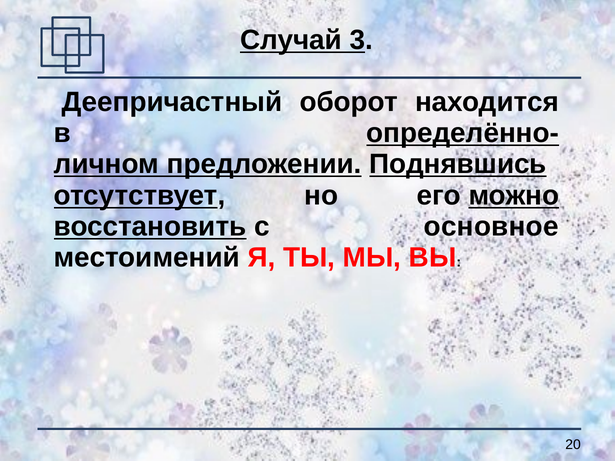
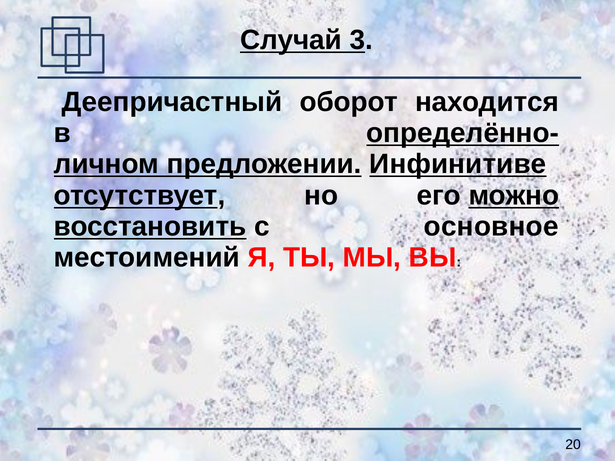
Поднявшись: Поднявшись -> Инфинитиве
